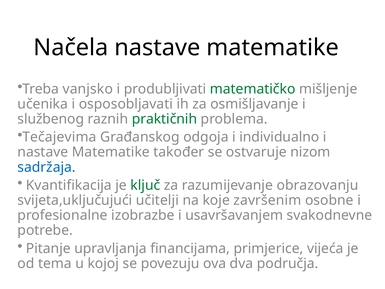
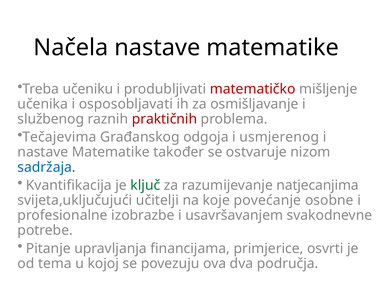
vanjsko: vanjsko -> učeniku
matematičko colour: green -> red
praktičnih colour: green -> red
individualno: individualno -> usmjerenog
obrazovanju: obrazovanju -> natjecanjima
završenim: završenim -> povećanje
vijeća: vijeća -> osvrti
